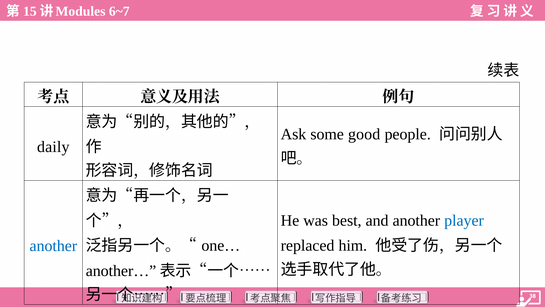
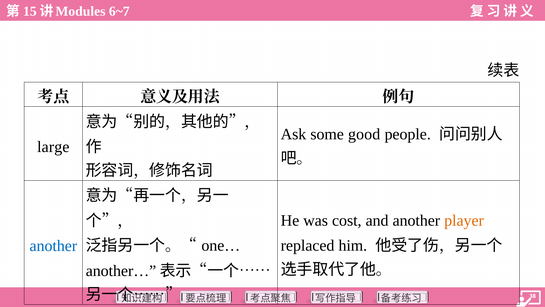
daily: daily -> large
best: best -> cost
player colour: blue -> orange
